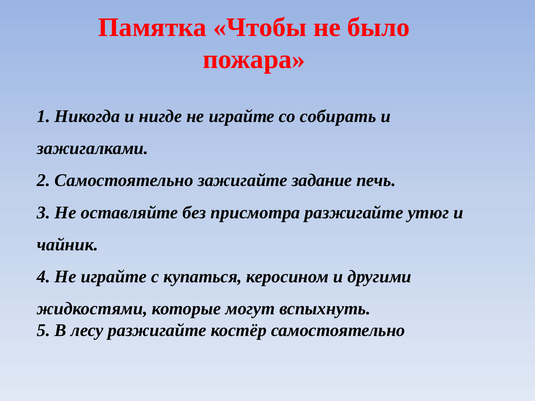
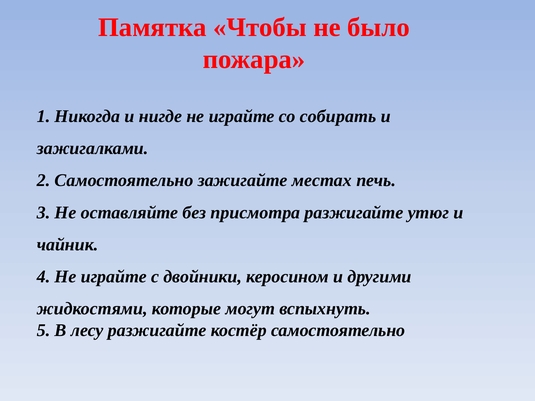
задание: задание -> местах
купаться: купаться -> двойники
